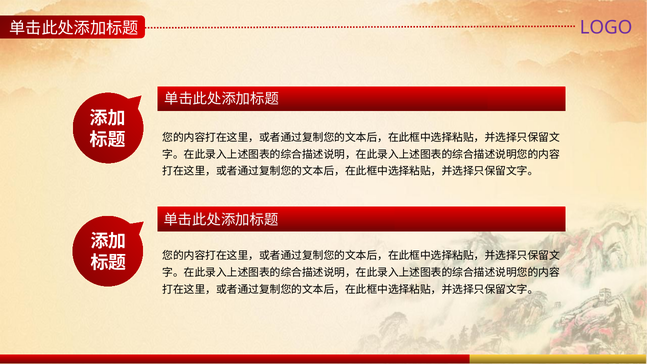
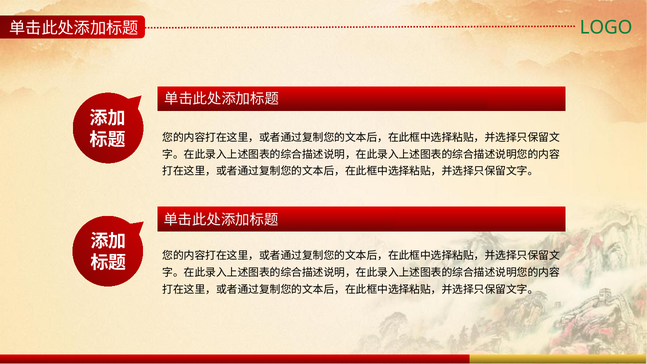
LOGO colour: purple -> green
